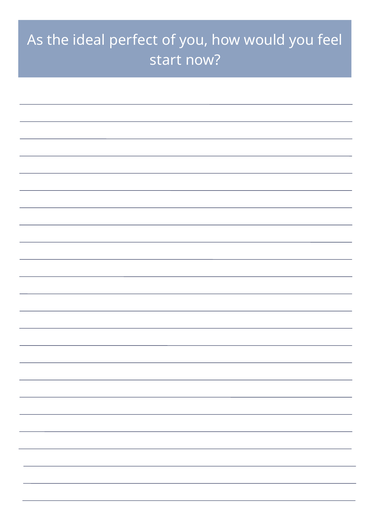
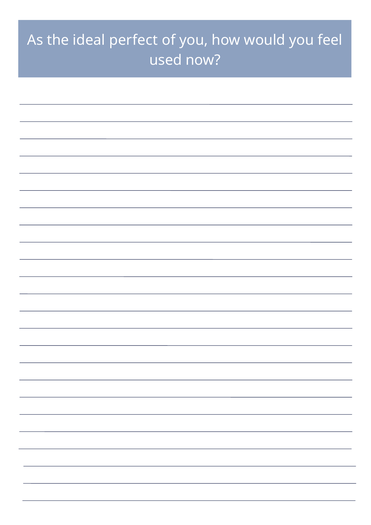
start: start -> used
